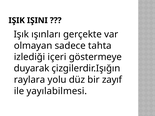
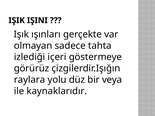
duyarak: duyarak -> görürüz
zayıf: zayıf -> veya
yayılabilmesi: yayılabilmesi -> kaynaklarıdır
